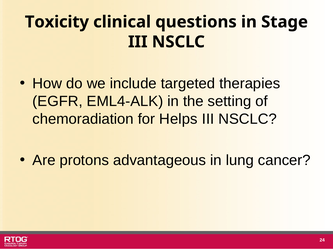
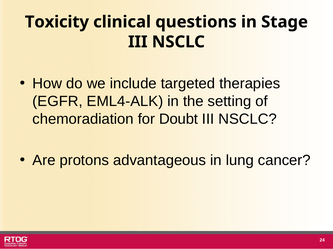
Helps: Helps -> Doubt
